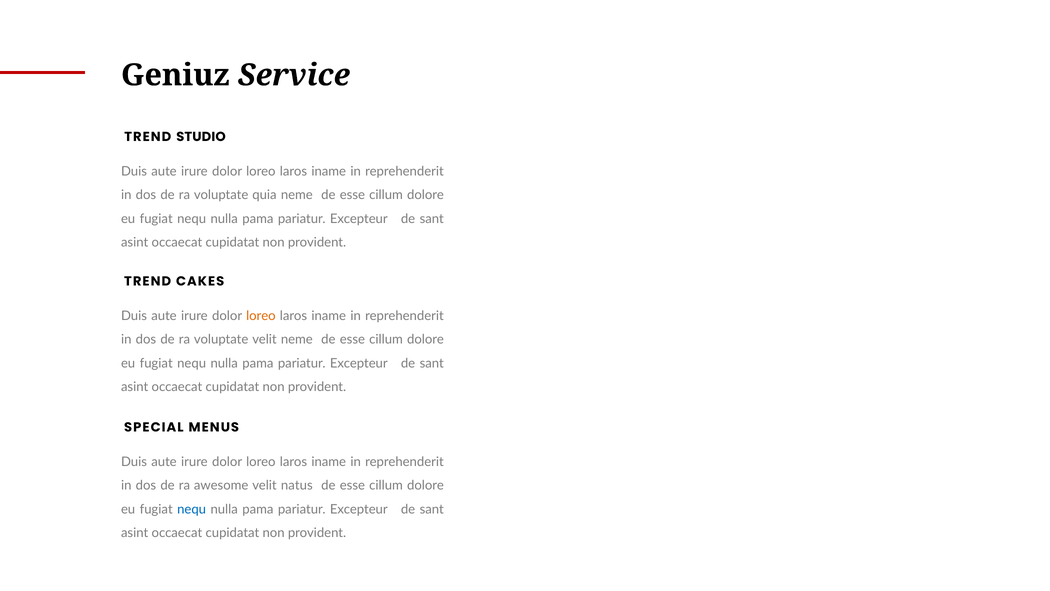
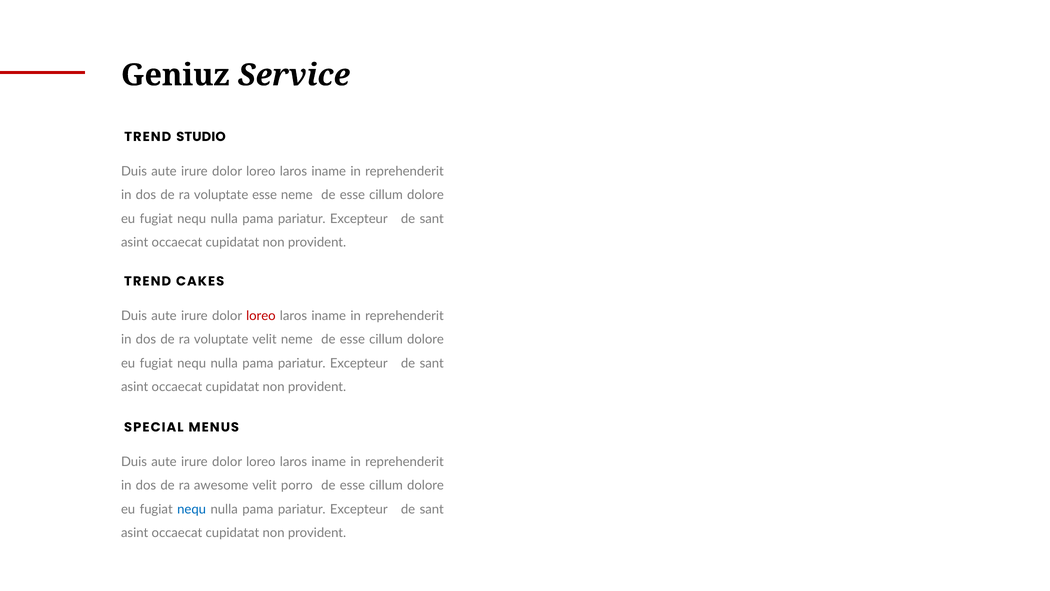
voluptate quia: quia -> esse
loreo at (261, 316) colour: orange -> red
natus: natus -> porro
